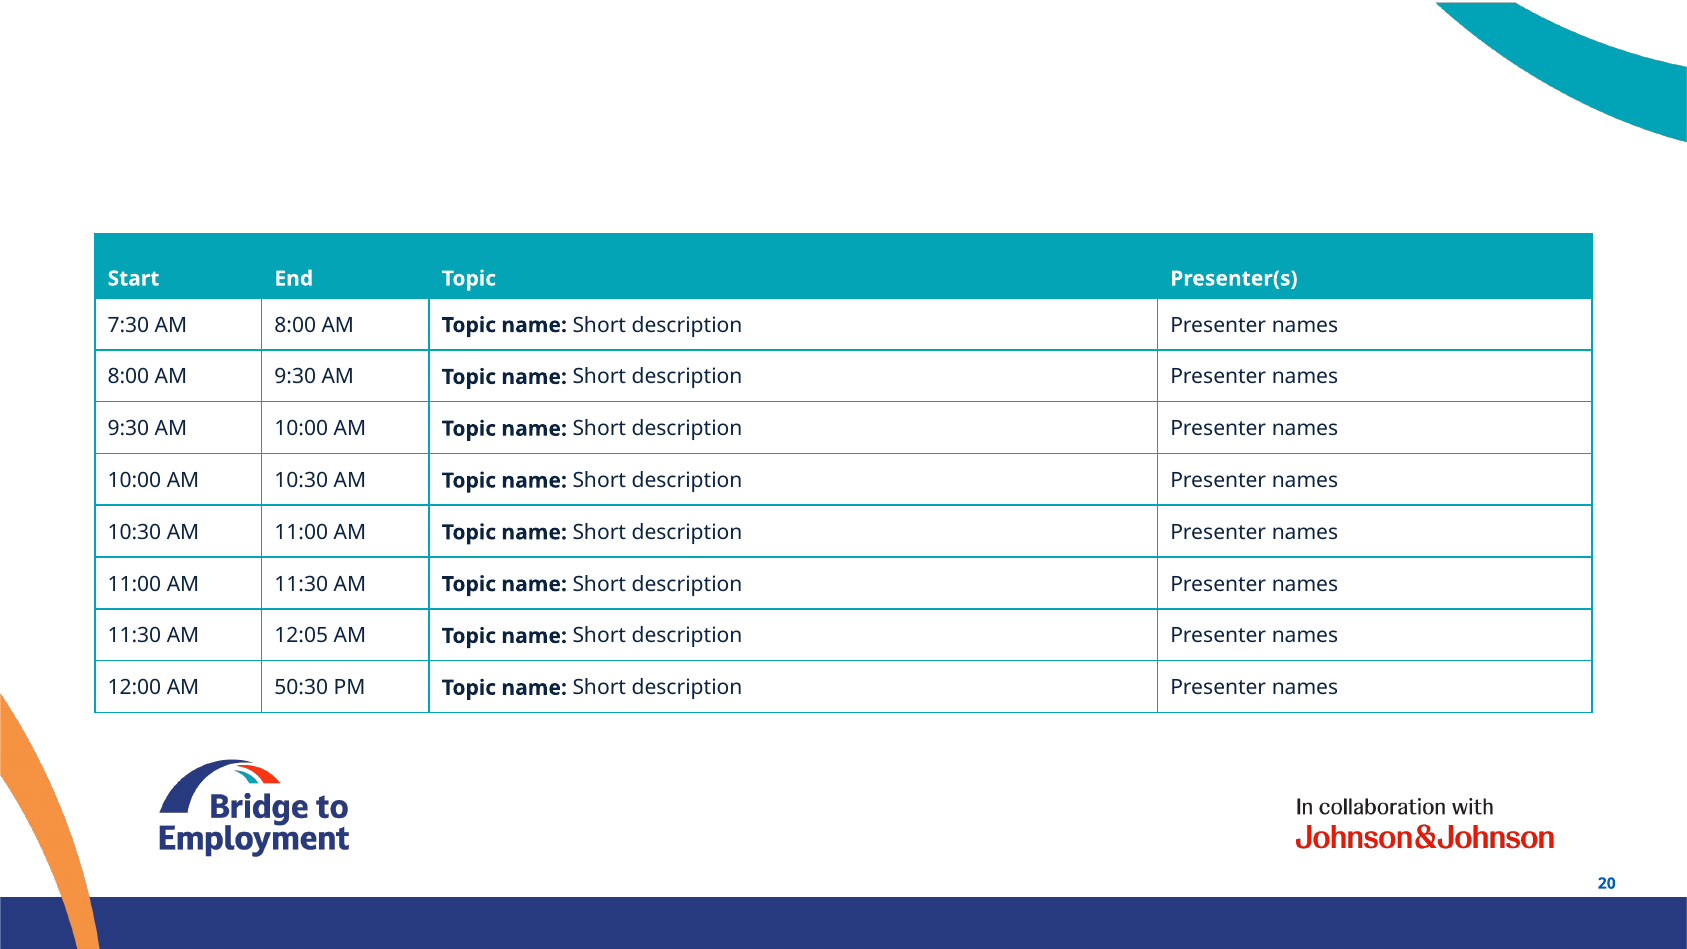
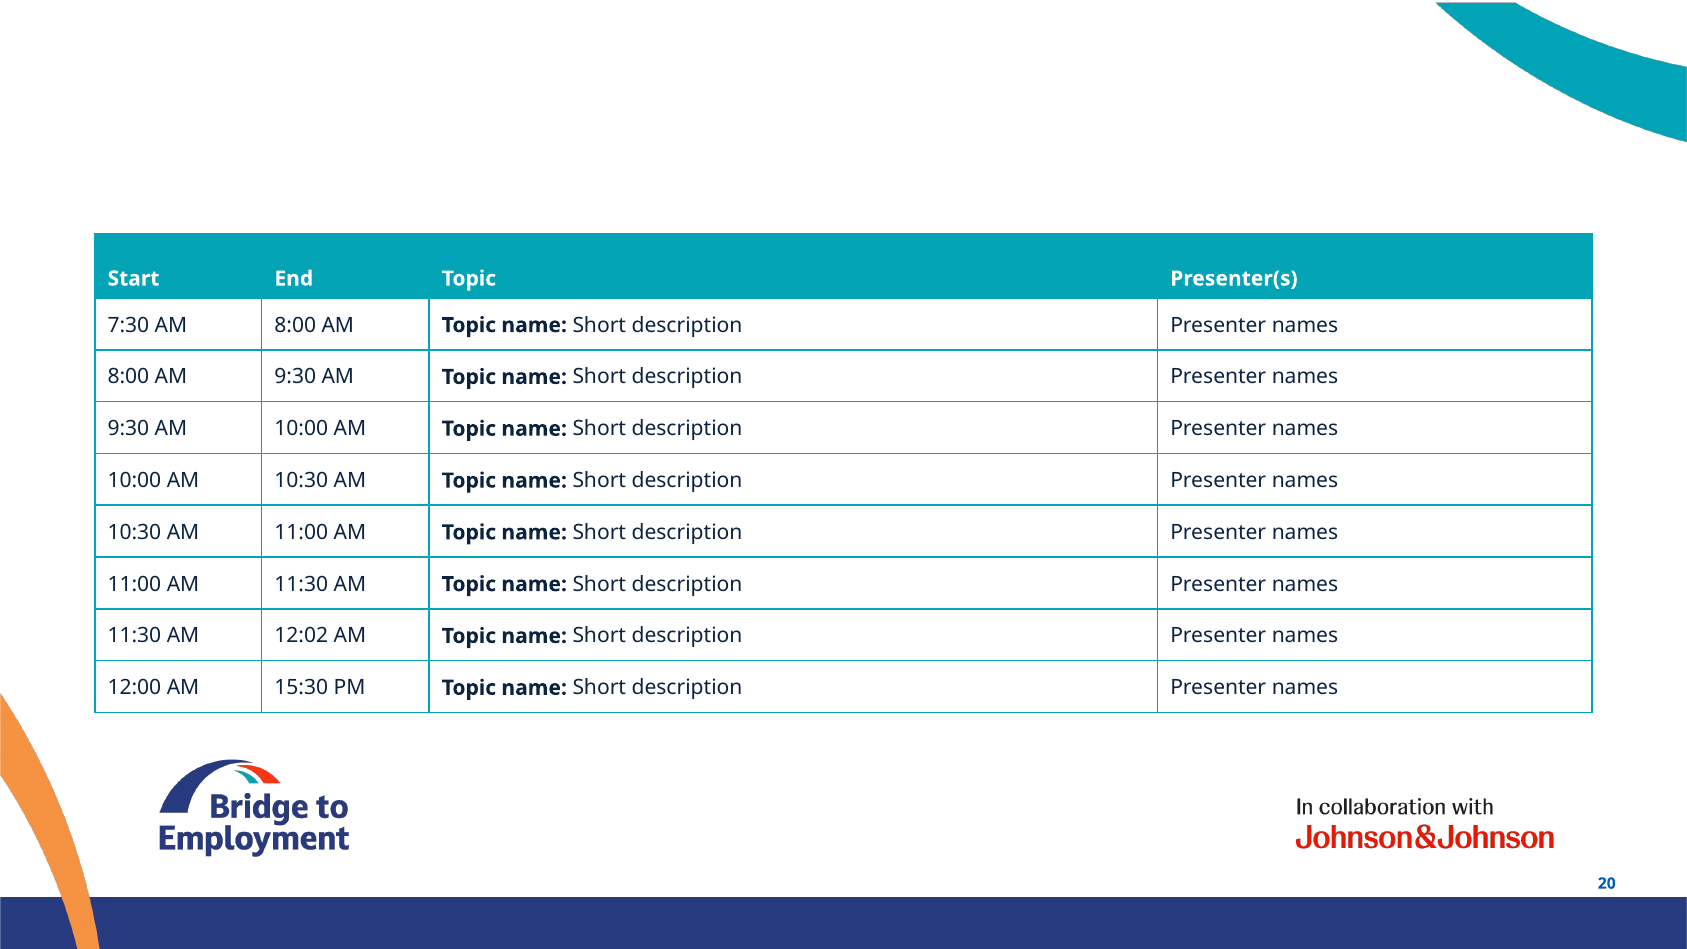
12:05: 12:05 -> 12:02
50:30: 50:30 -> 15:30
